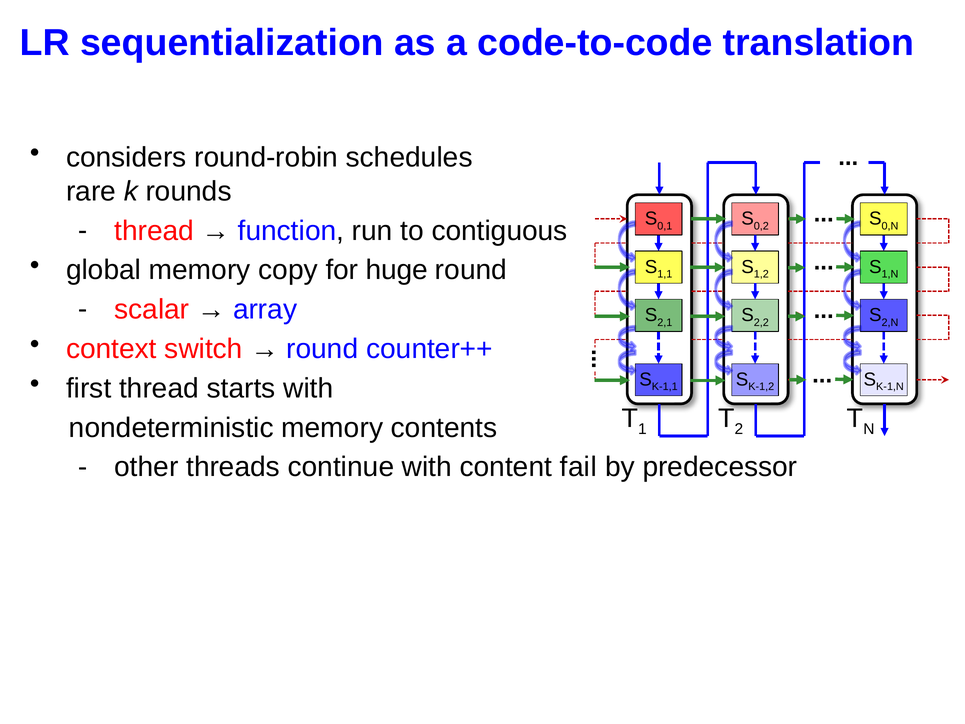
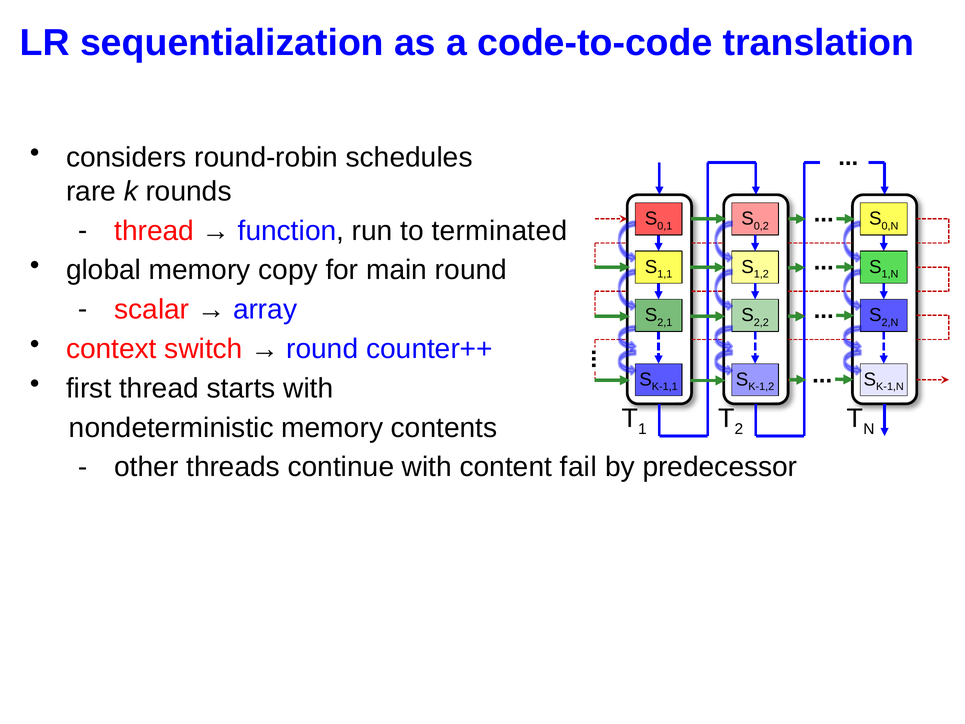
contiguous: contiguous -> terminated
huge: huge -> main
